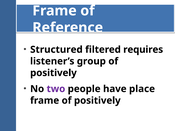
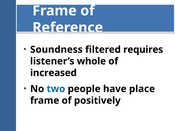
Structured: Structured -> Soundness
group: group -> whole
positively at (53, 73): positively -> increased
two colour: purple -> blue
